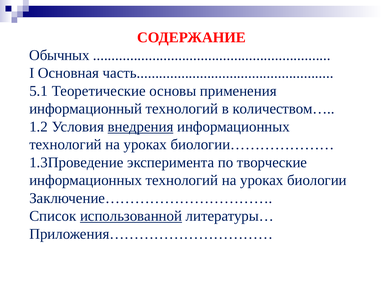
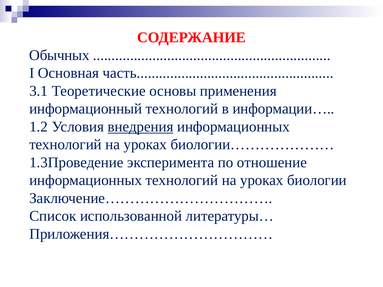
5.1: 5.1 -> 3.1
количеством…: количеством… -> информации…
творческие: творческие -> отношение
использованной underline: present -> none
